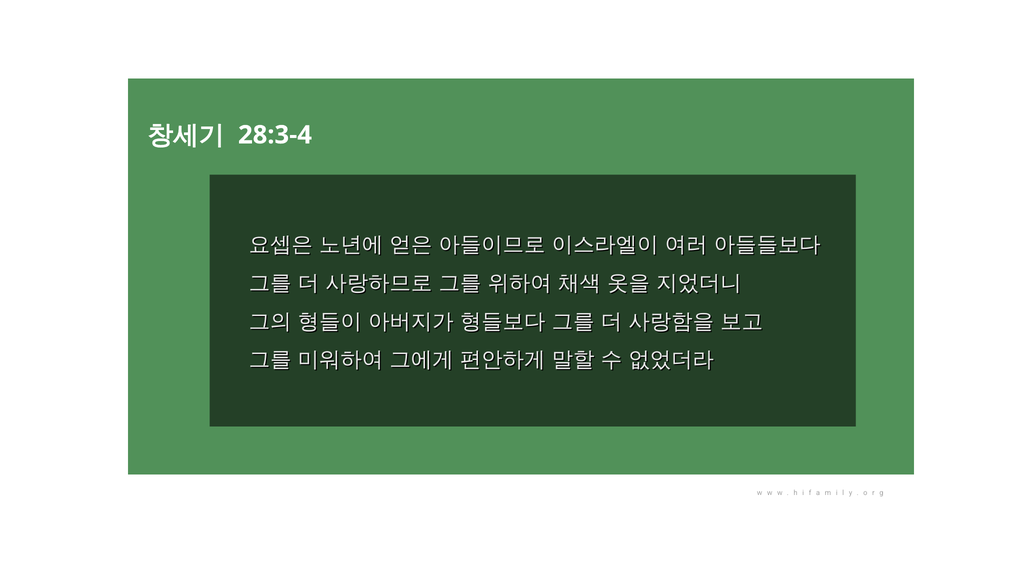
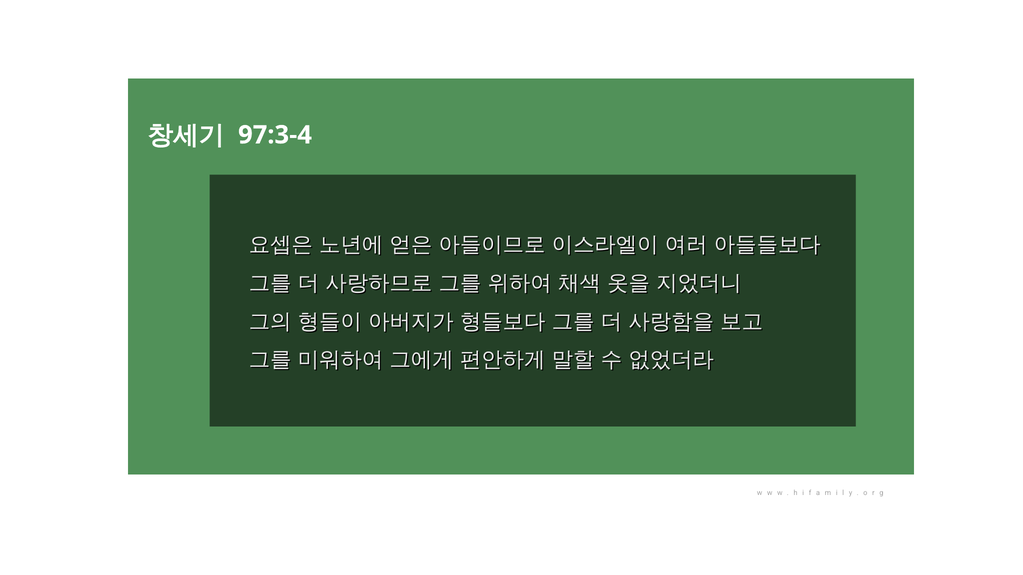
28:3-4: 28:3-4 -> 97:3-4
